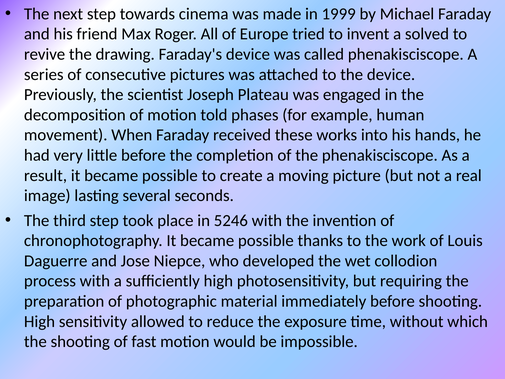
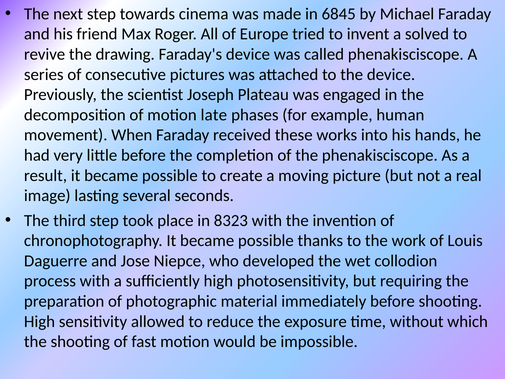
1999: 1999 -> 6845
told: told -> late
5246: 5246 -> 8323
